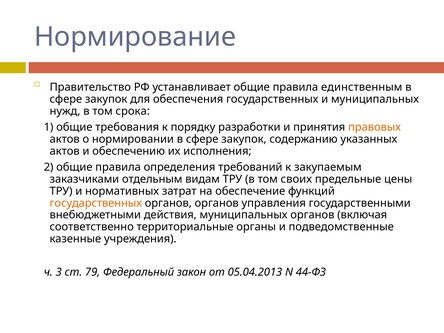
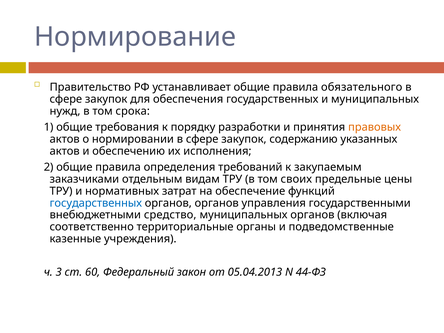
единственным: единственным -> обязательного
государственных at (96, 203) colour: orange -> blue
действия: действия -> средство
79: 79 -> 60
